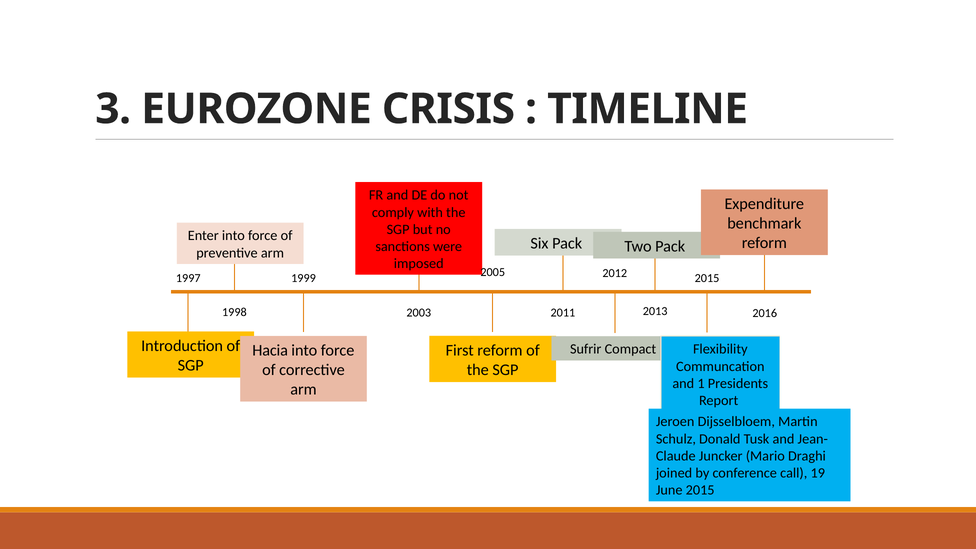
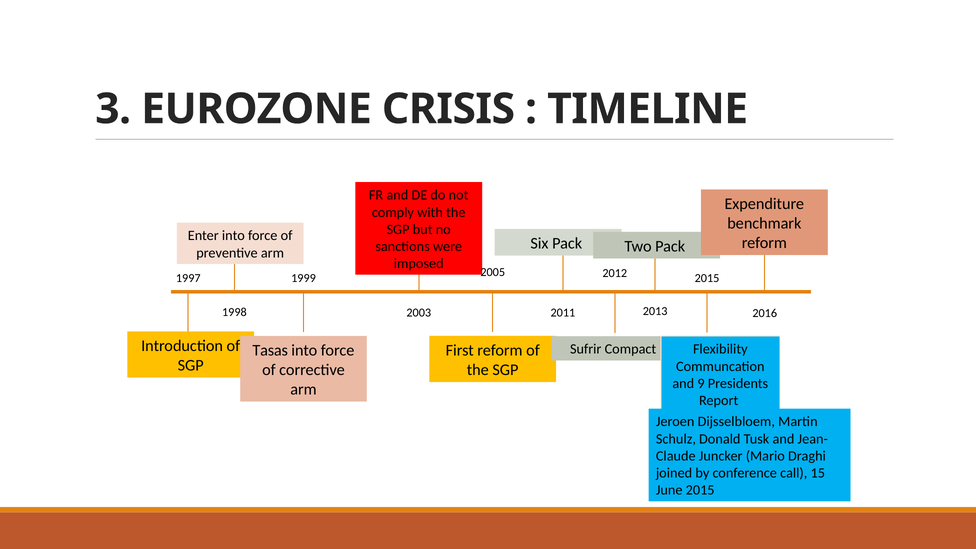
Hacia: Hacia -> Tasas
1: 1 -> 9
19: 19 -> 15
